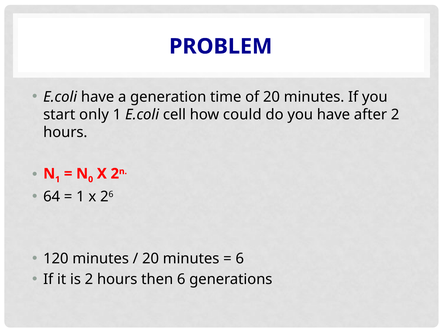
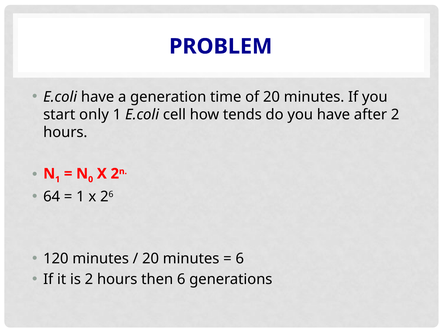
could: could -> tends
